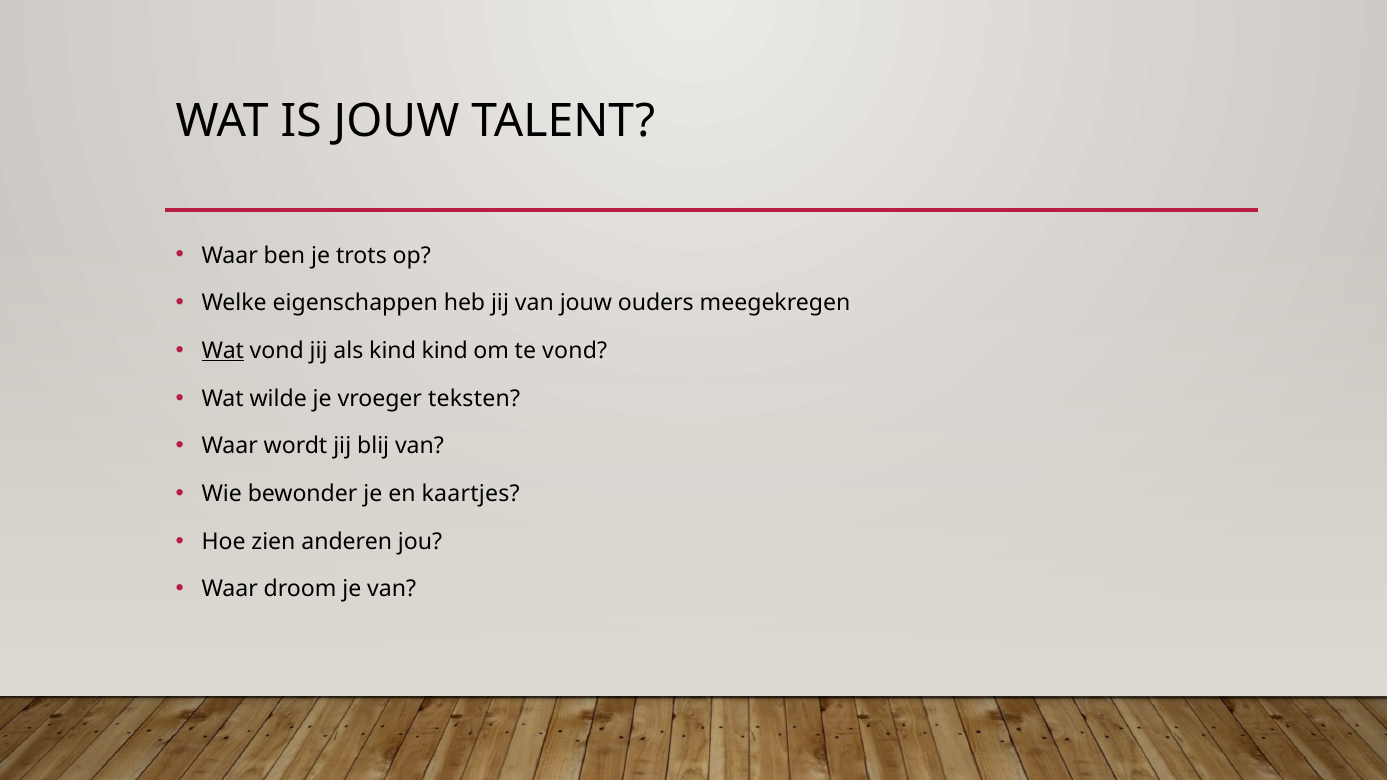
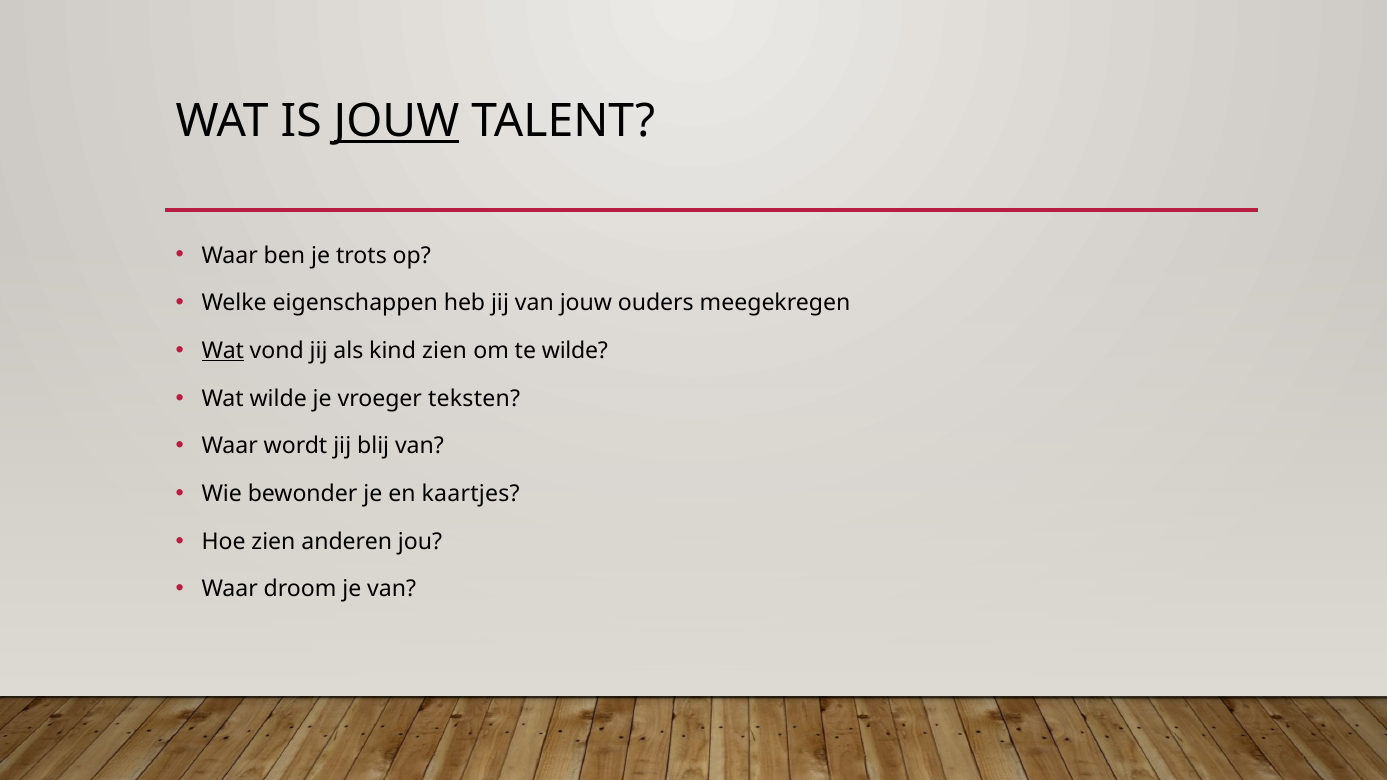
JOUW at (397, 121) underline: none -> present
kind kind: kind -> zien
te vond: vond -> wilde
